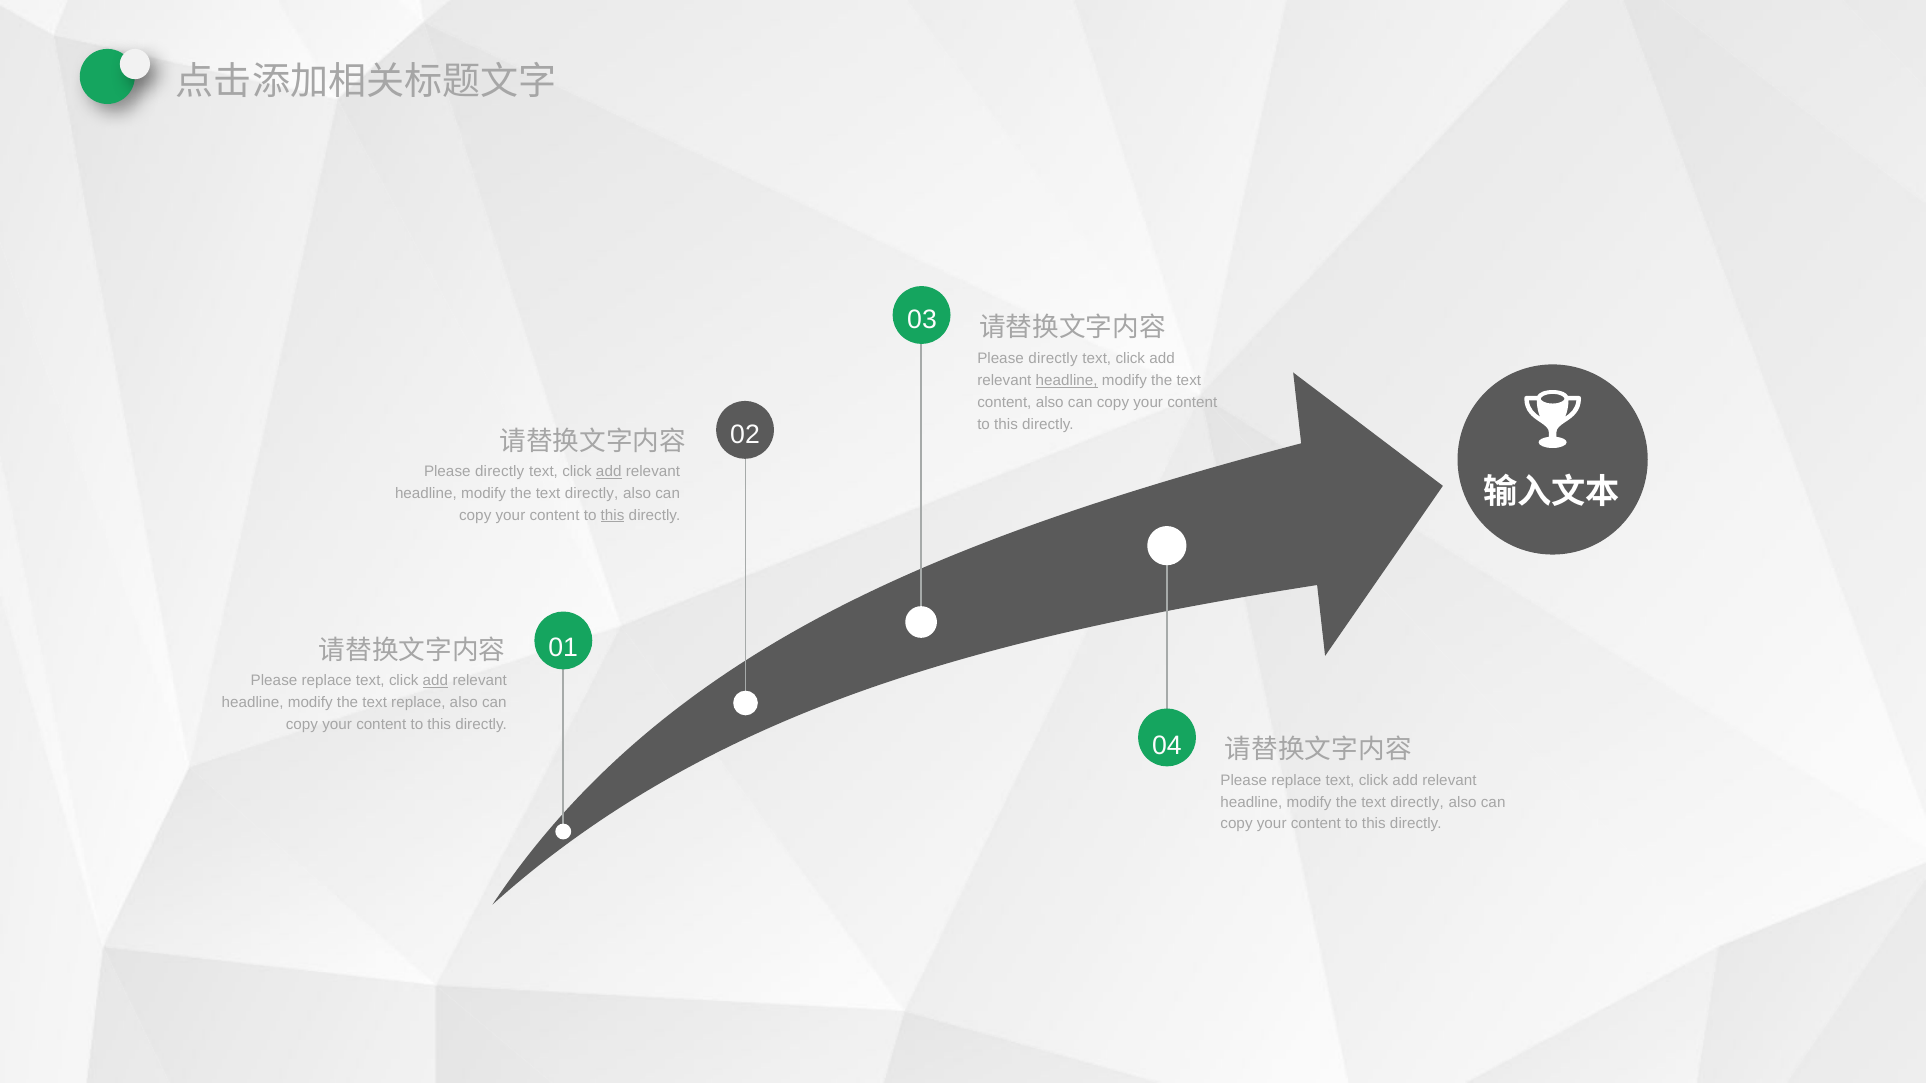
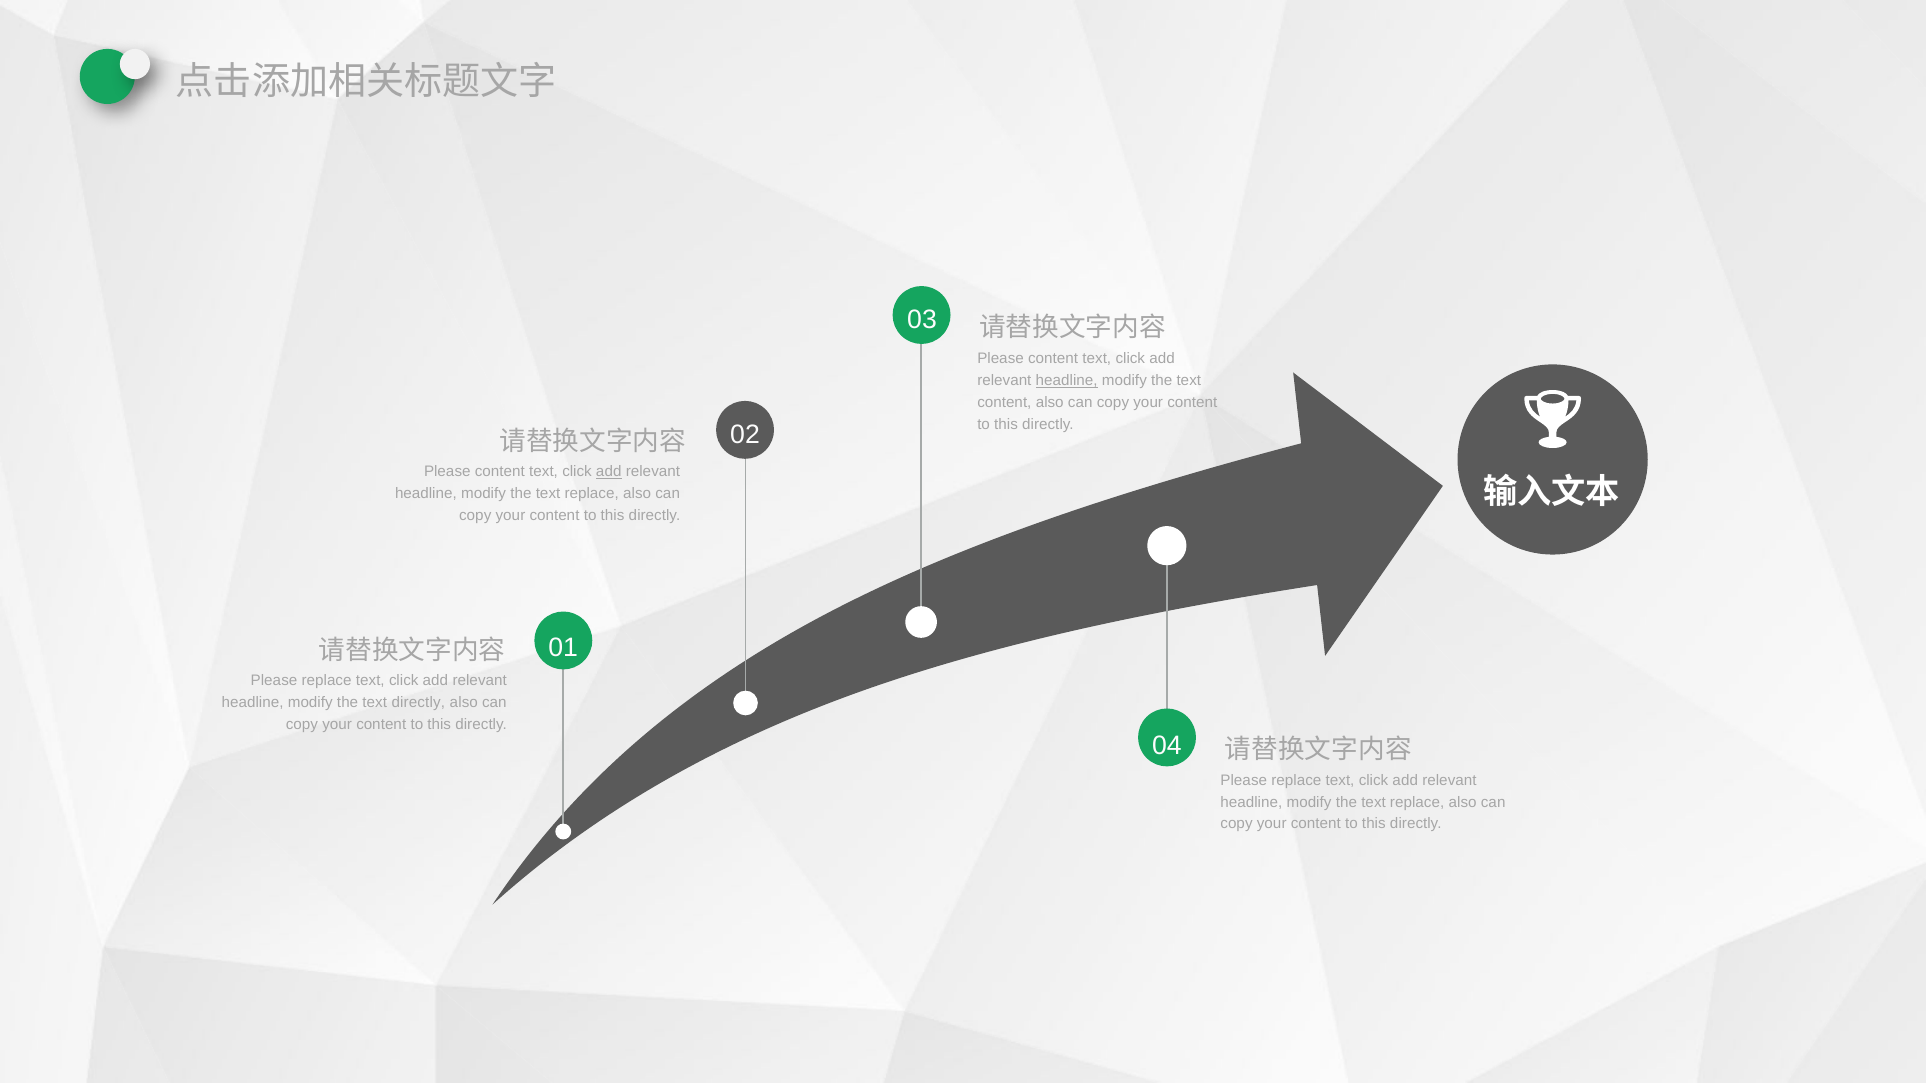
directly at (1053, 359): directly -> content
directly at (500, 472): directly -> content
directly at (592, 494): directly -> replace
this at (613, 515) underline: present -> none
add at (435, 681) underline: present -> none
text replace: replace -> directly
directly at (1417, 802): directly -> replace
